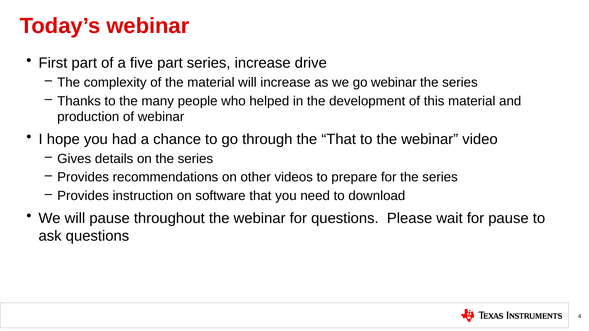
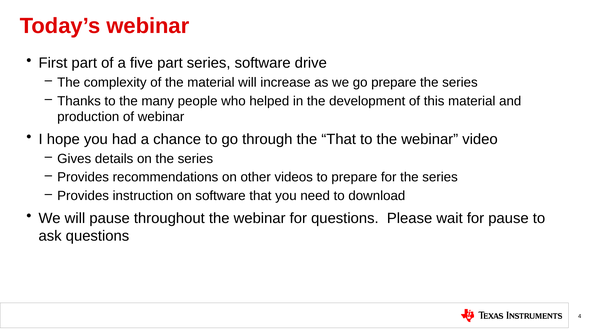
series increase: increase -> software
go webinar: webinar -> prepare
